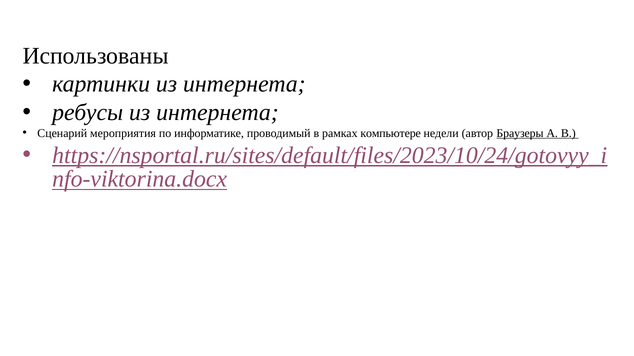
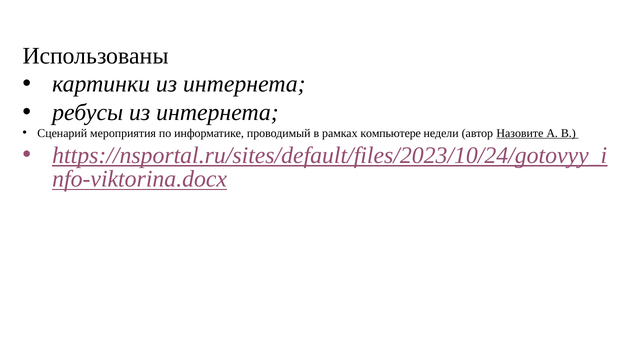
Браузеры: Браузеры -> Назовите
